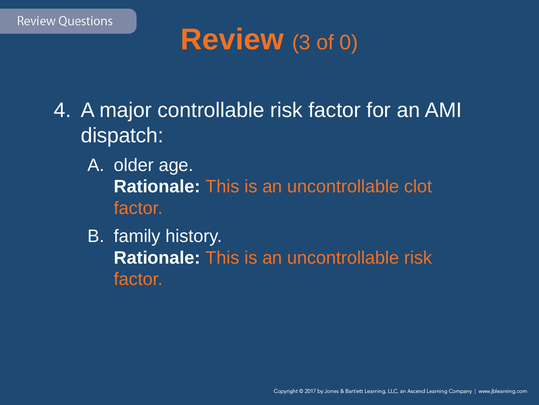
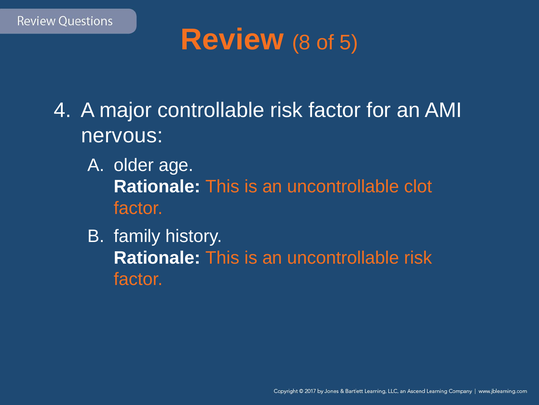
3: 3 -> 8
0: 0 -> 5
dispatch: dispatch -> nervous
